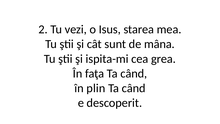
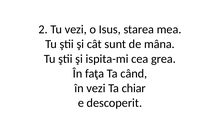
în plin: plin -> vezi
când at (134, 88): când -> chiar
